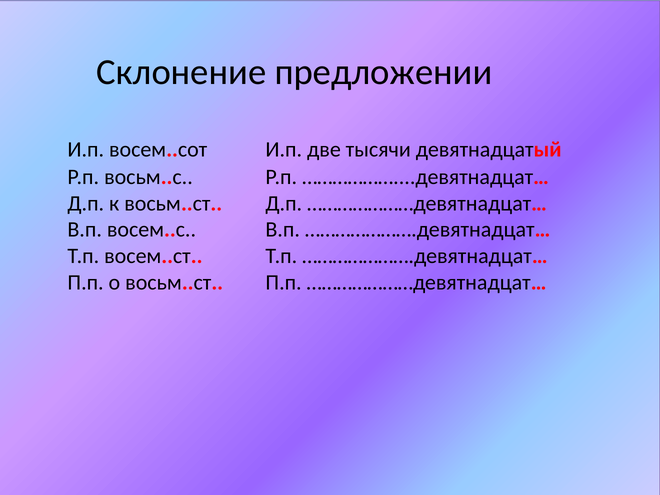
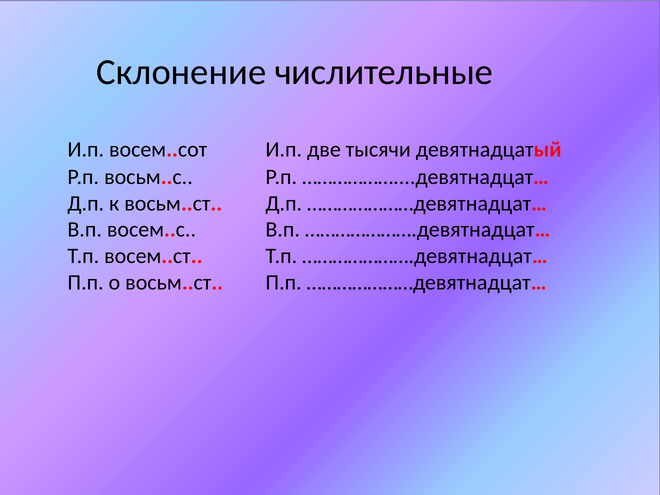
предложении: предложении -> числительные
